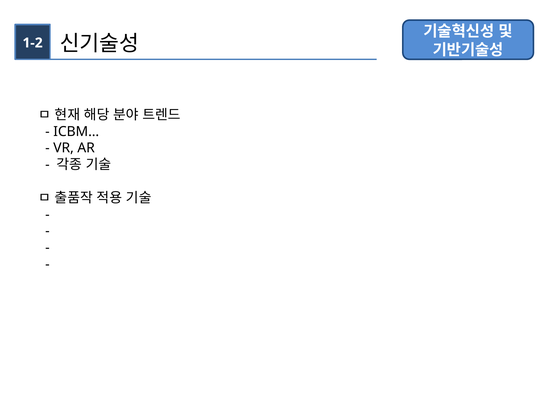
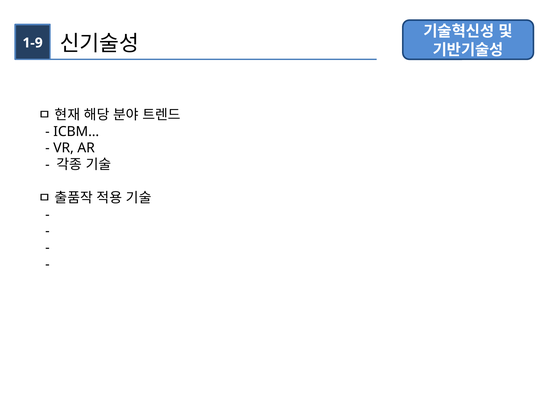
1-2: 1-2 -> 1-9
